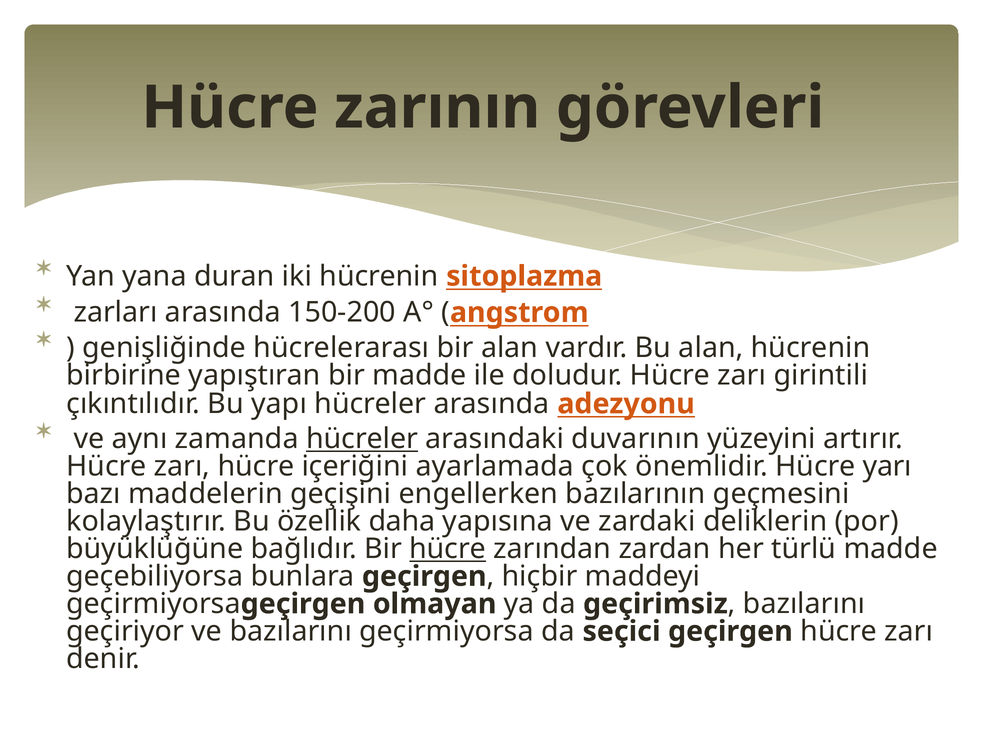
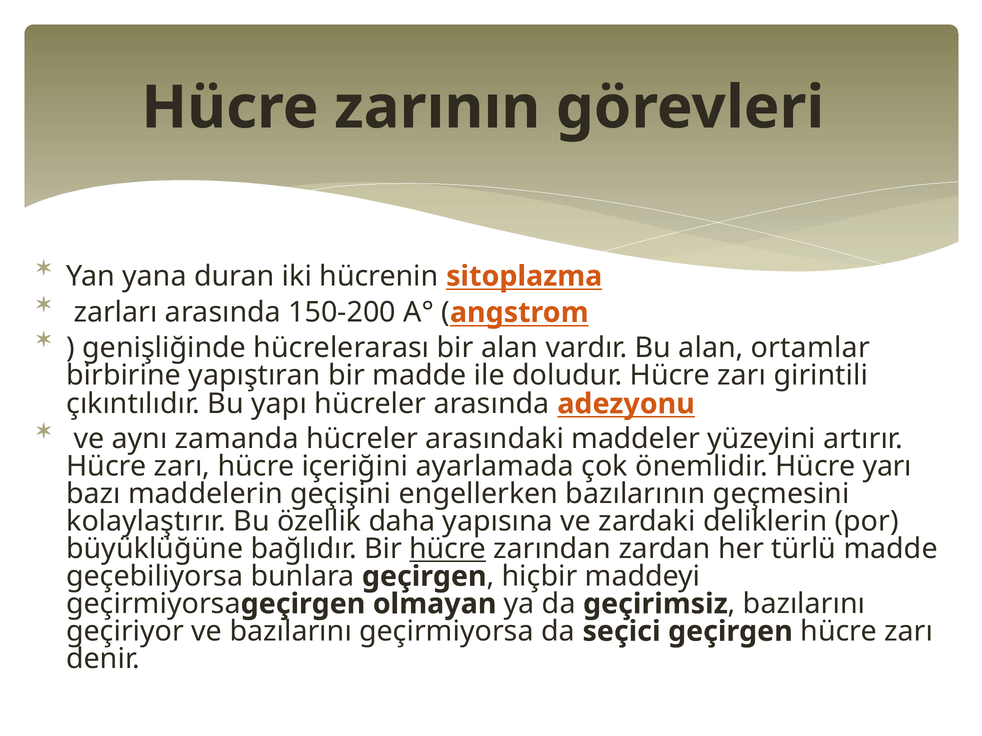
alan hücrenin: hücrenin -> ortamlar
hücreler at (362, 439) underline: present -> none
duvarının: duvarının -> maddeler
